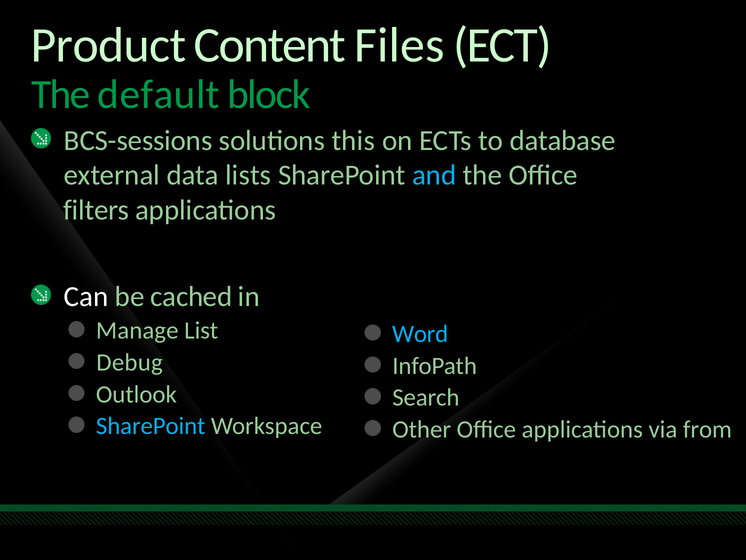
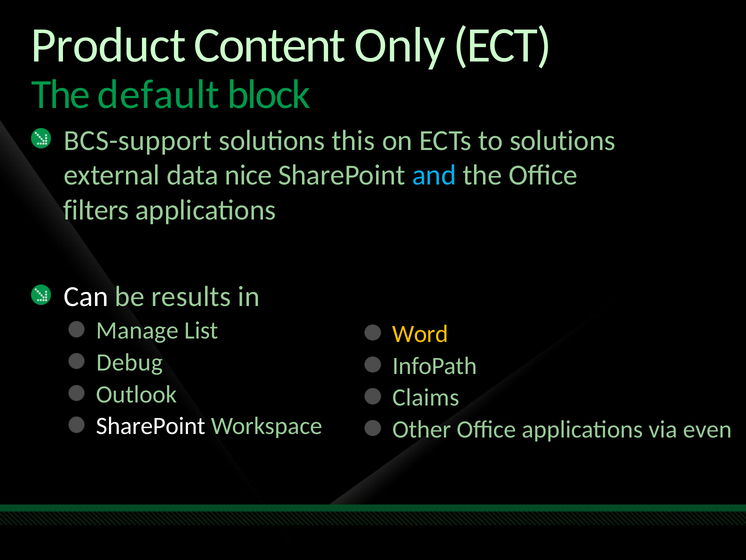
Files: Files -> Only
BCS-sessions: BCS-sessions -> BCS-support
to database: database -> solutions
lists: lists -> nice
cached: cached -> results
Word colour: light blue -> yellow
Search: Search -> Claims
SharePoint at (151, 426) colour: light blue -> white
from: from -> even
